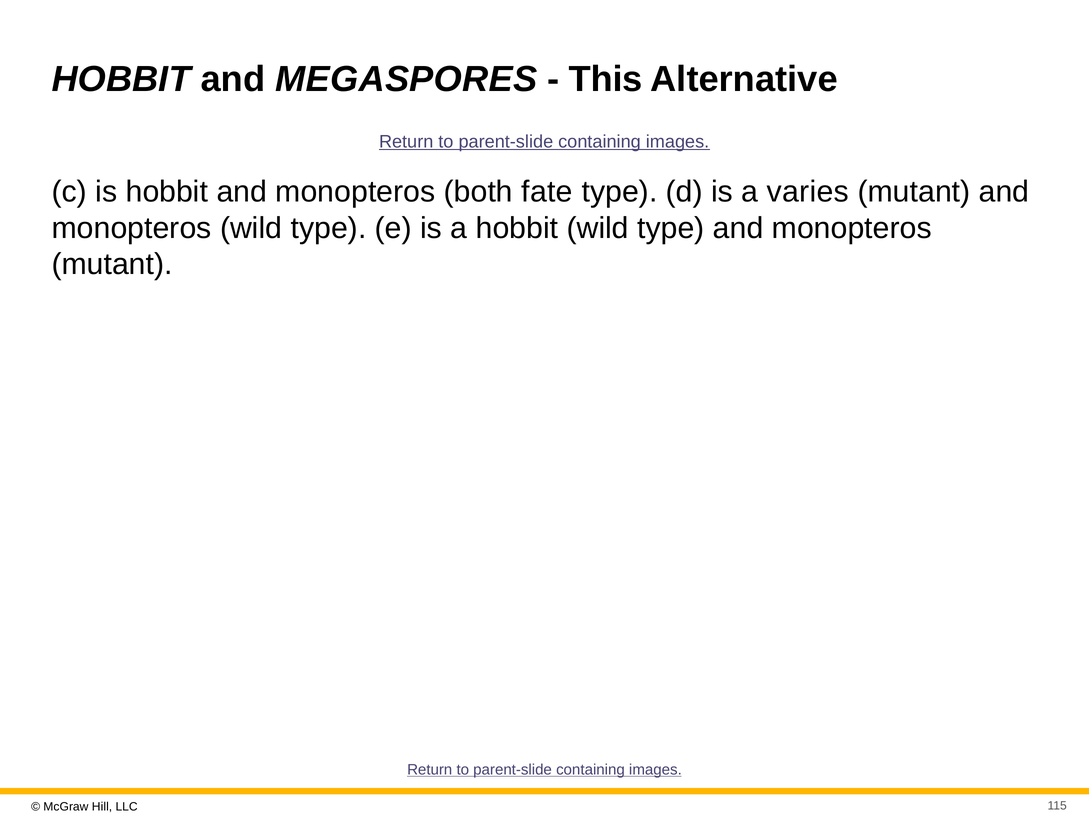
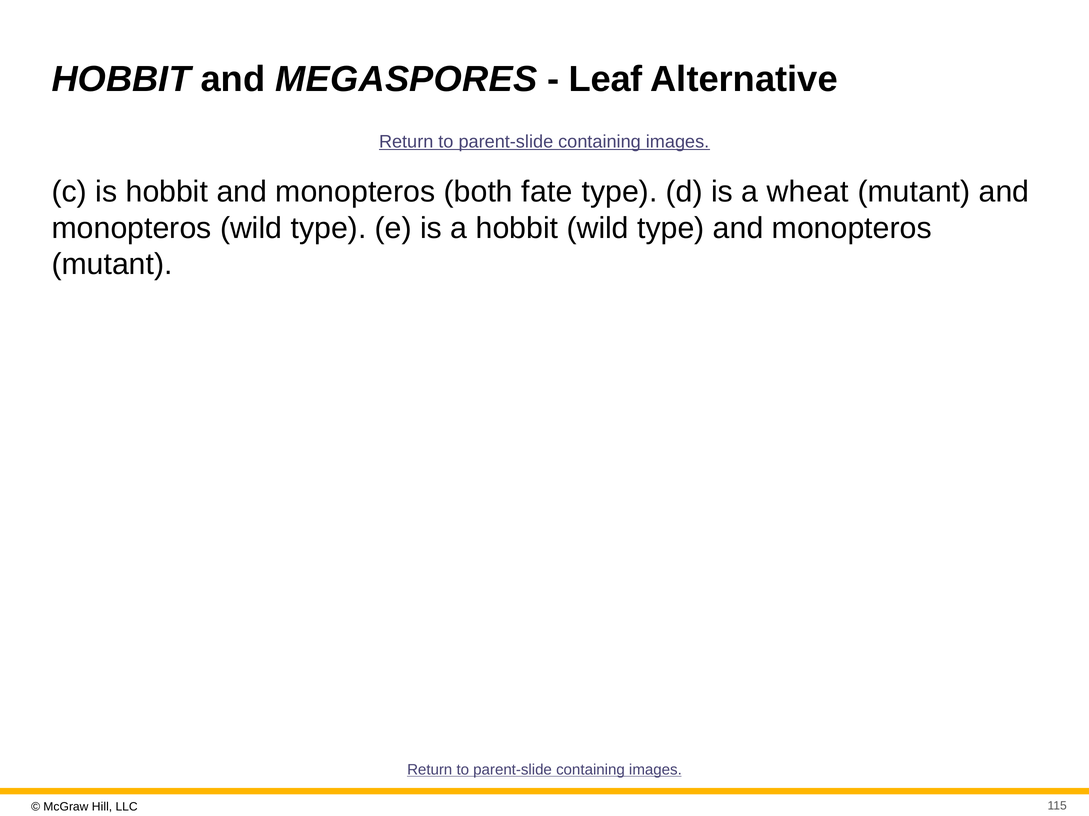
This: This -> Leaf
varies: varies -> wheat
